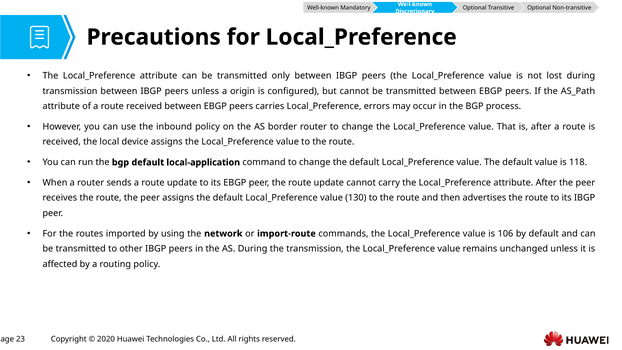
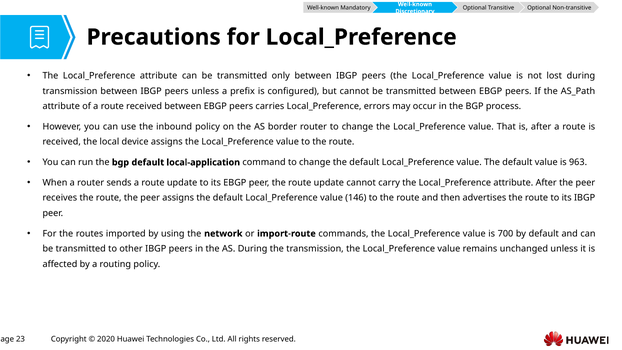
origin: origin -> prefix
118: 118 -> 963
130: 130 -> 146
106: 106 -> 700
